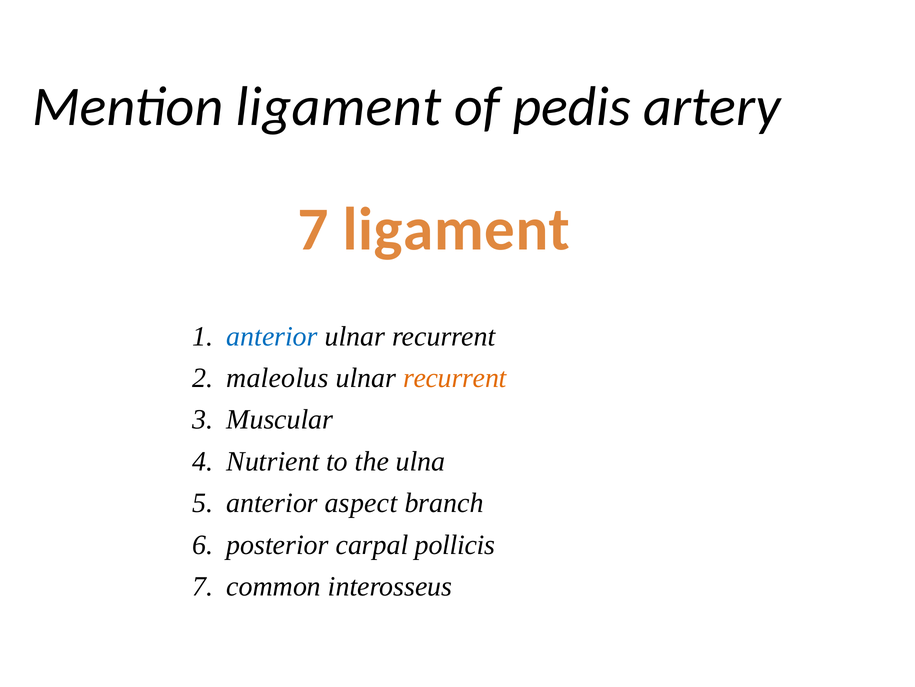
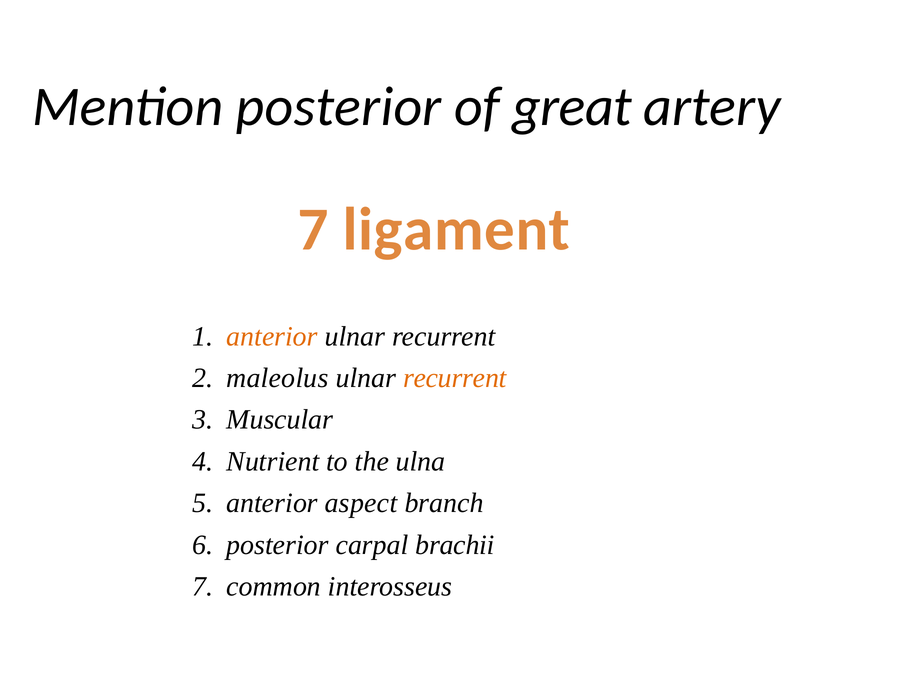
Mention ligament: ligament -> posterior
pedis: pedis -> great
anterior at (272, 336) colour: blue -> orange
pollicis: pollicis -> brachii
